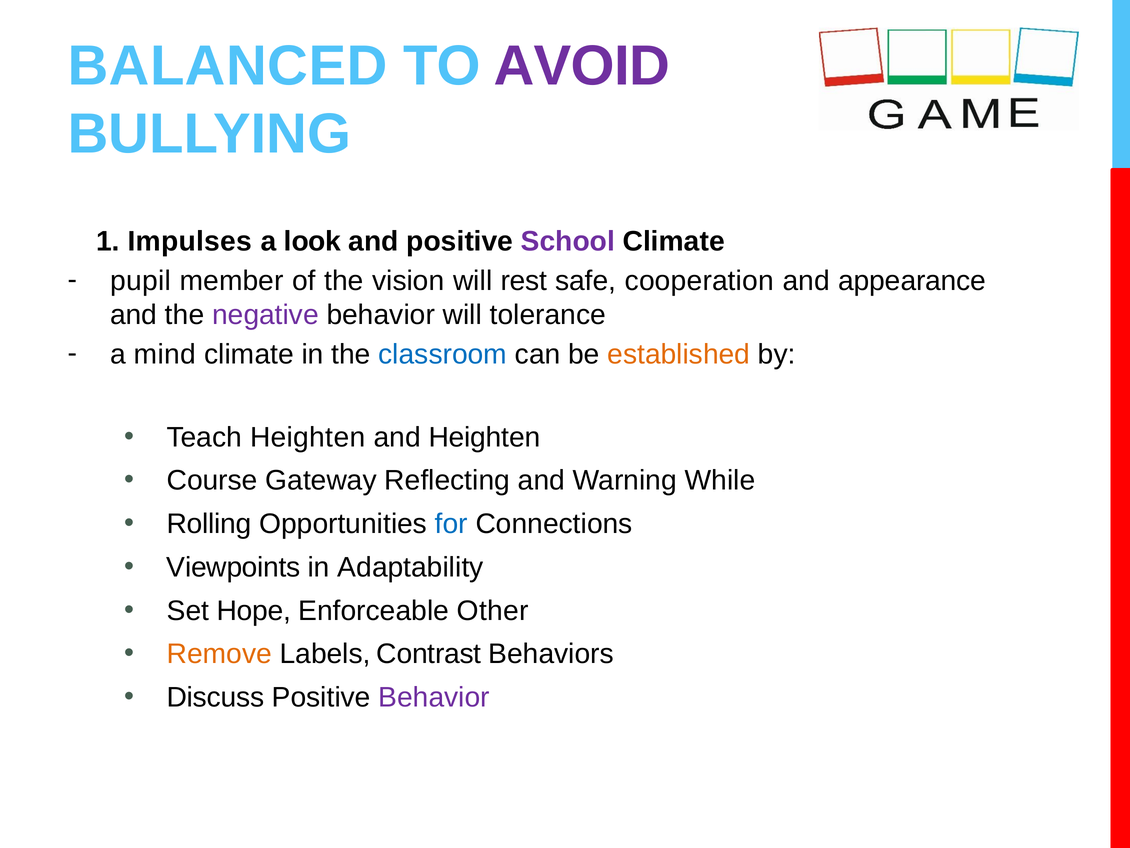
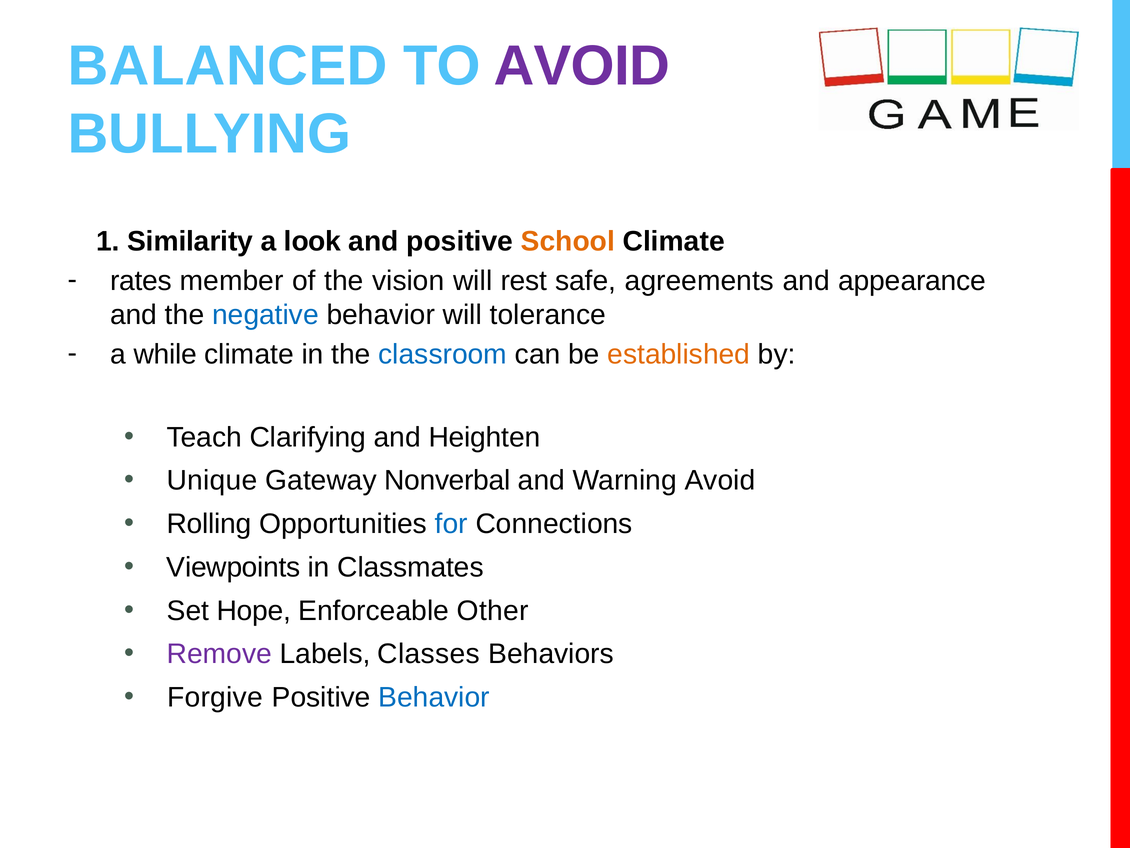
Impulses: Impulses -> Similarity
School colour: purple -> orange
pupil: pupil -> rates
cooperation: cooperation -> agreements
negative colour: purple -> blue
mind: mind -> while
Teach Heighten: Heighten -> Clarifying
Course: Course -> Unique
Reflecting: Reflecting -> Nonverbal
Warning While: While -> Avoid
Adaptability: Adaptability -> Classmates
Remove colour: orange -> purple
Contrast: Contrast -> Classes
Discuss: Discuss -> Forgive
Behavior at (434, 697) colour: purple -> blue
